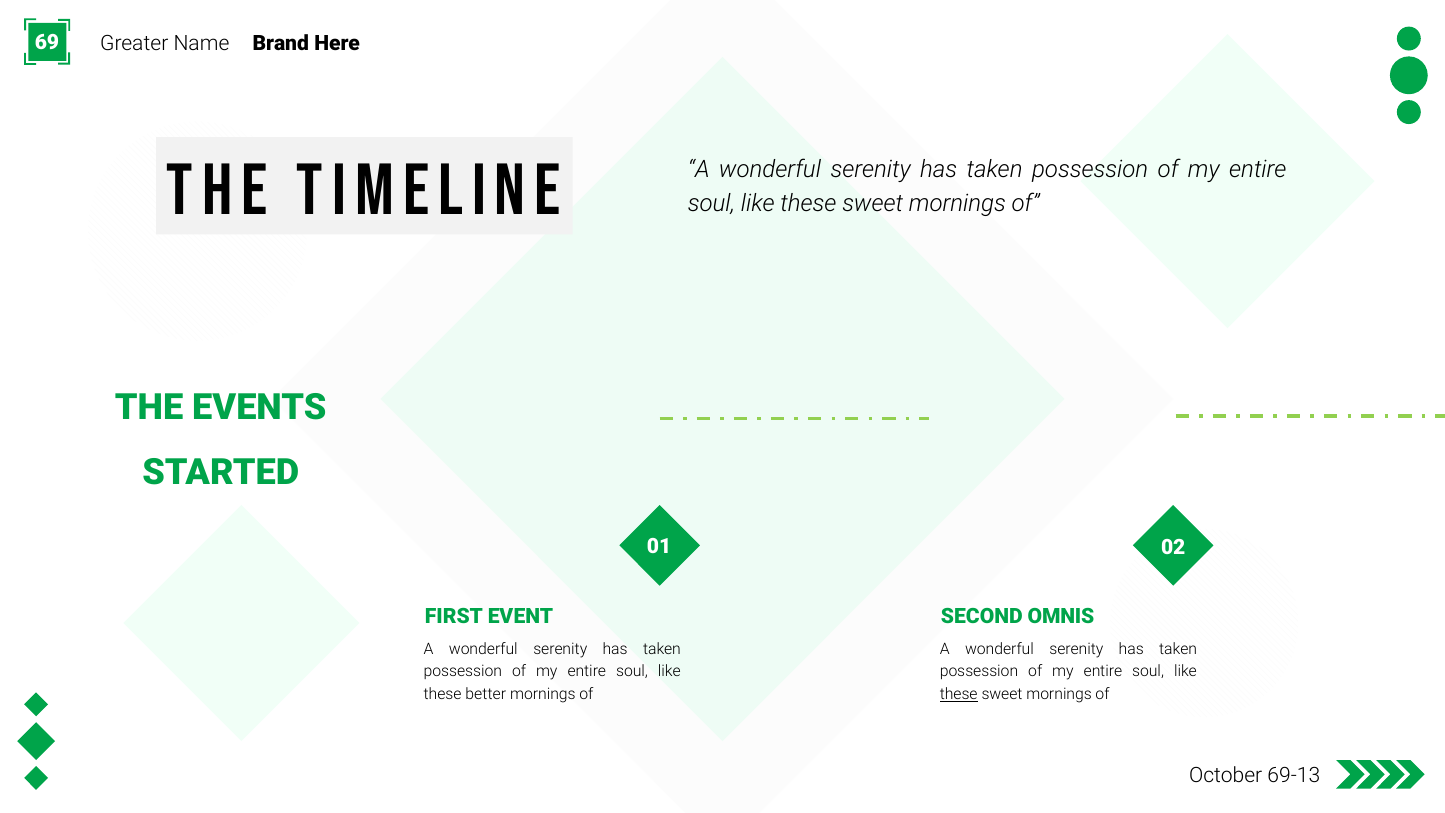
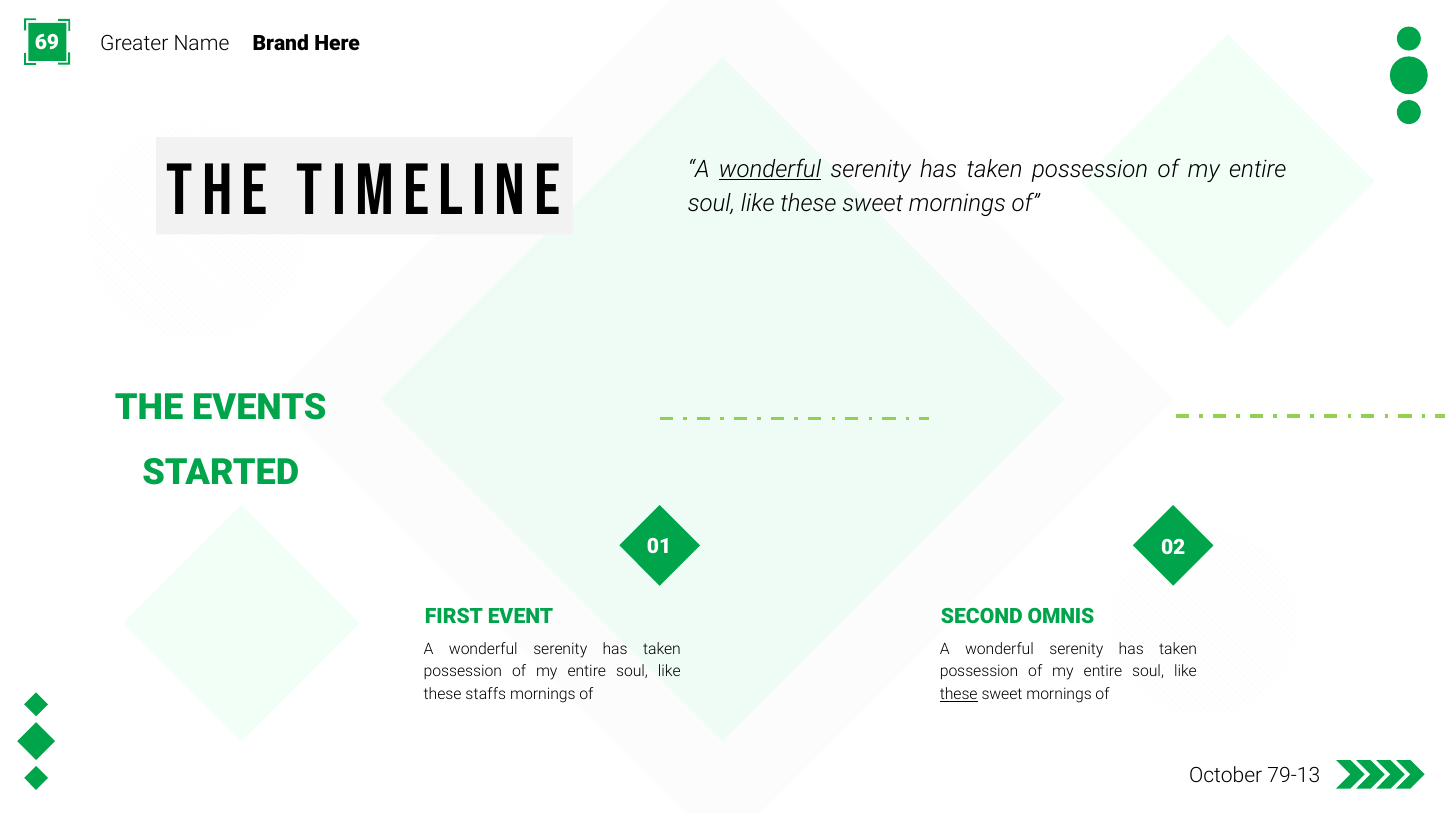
wonderful at (770, 169) underline: none -> present
better: better -> staffs
69-13: 69-13 -> 79-13
